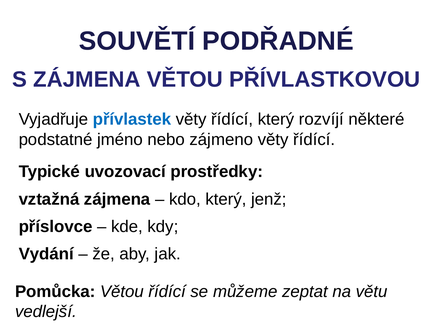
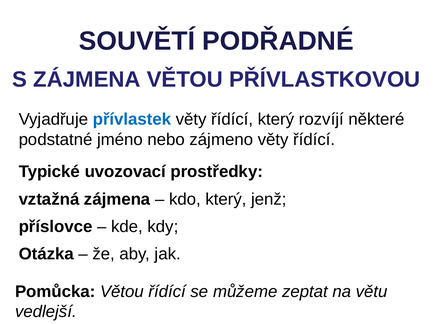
Vydání: Vydání -> Otázka
